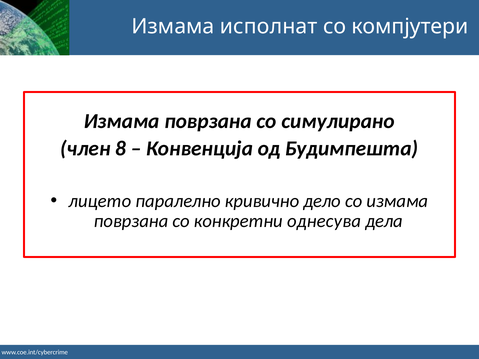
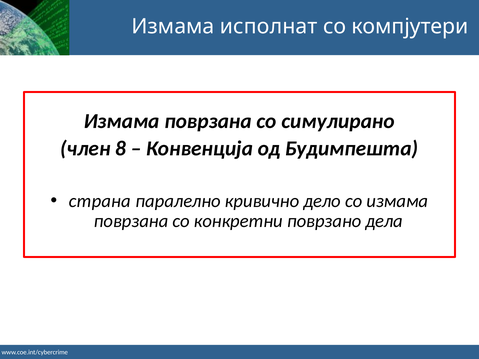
лицето: лицето -> страна
однесува: однесува -> поврзано
